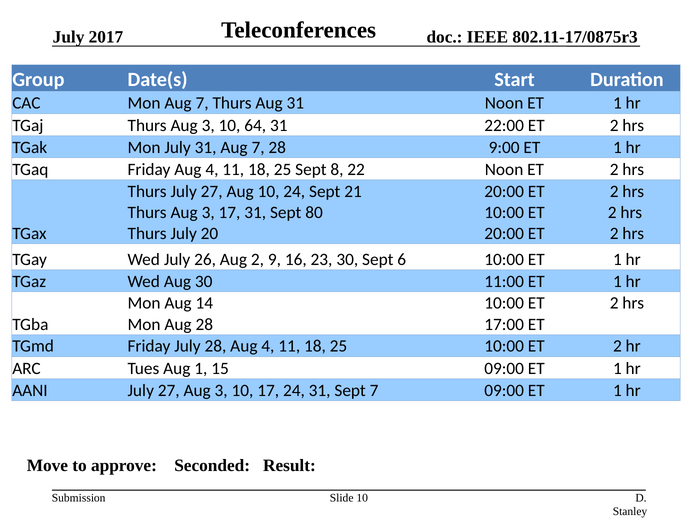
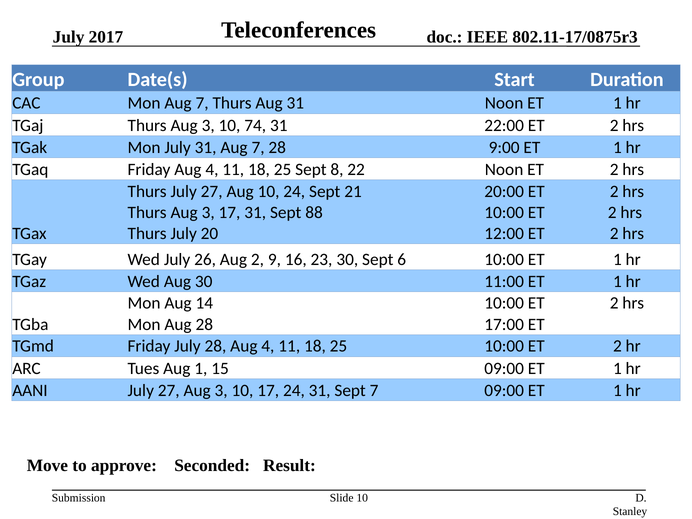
64: 64 -> 74
80: 80 -> 88
20:00 at (504, 234): 20:00 -> 12:00
